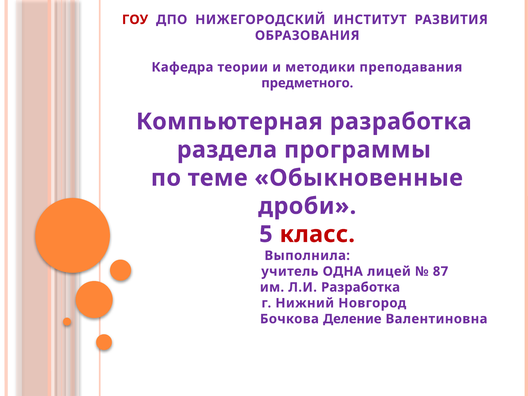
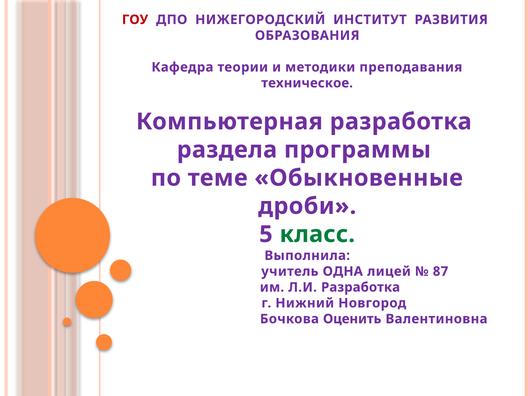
предметного: предметного -> техническое
класс colour: red -> green
Деление: Деление -> Оценить
